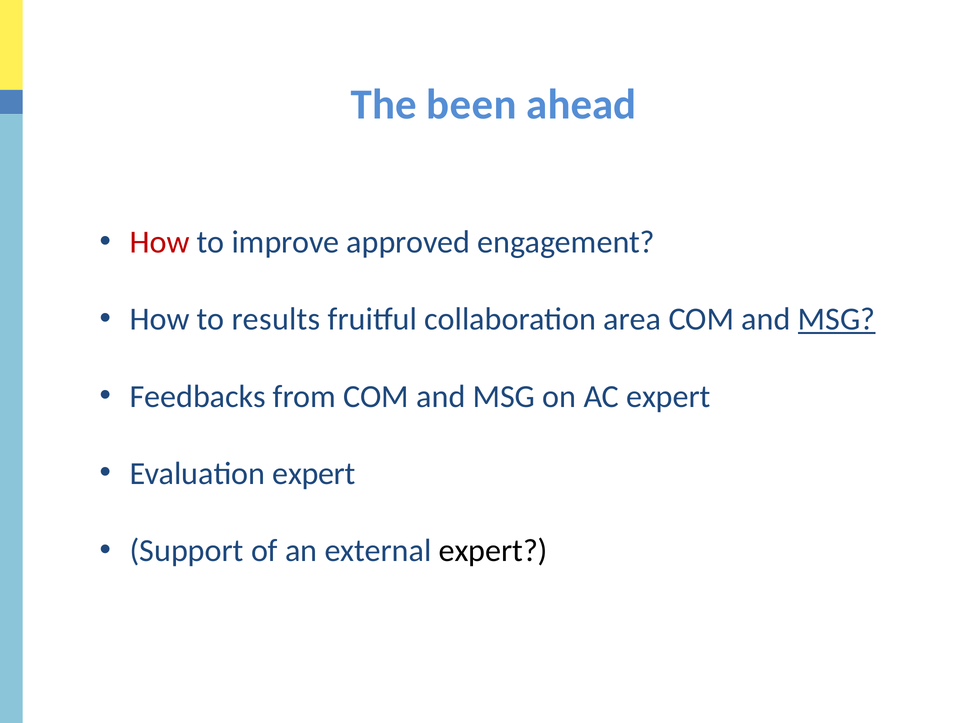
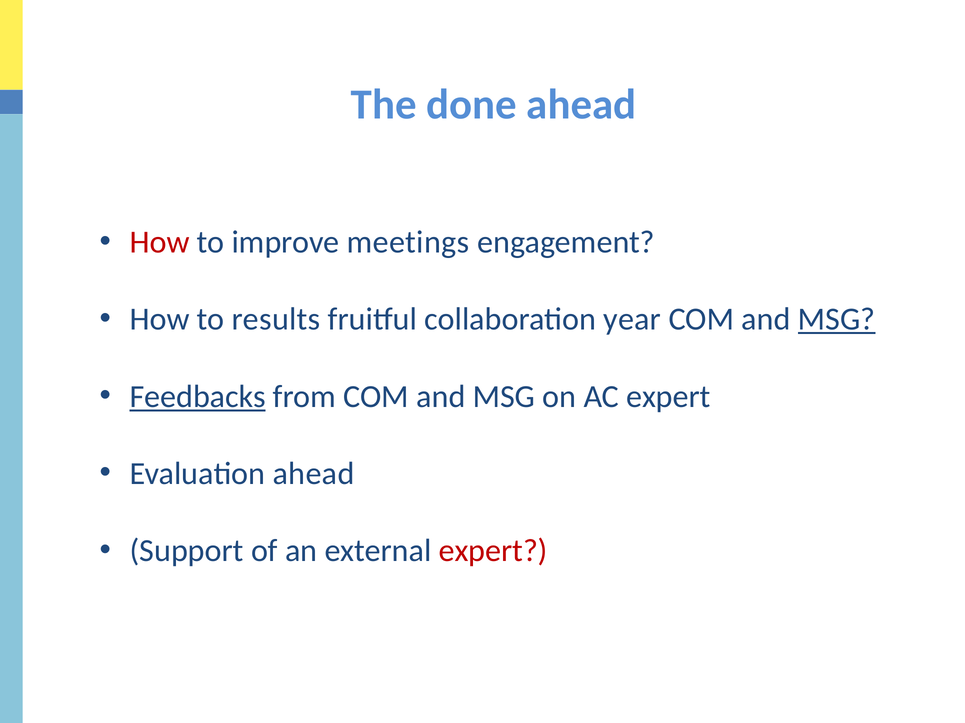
been: been -> done
approved: approved -> meetings
area: area -> year
Feedbacks underline: none -> present
Evaluation expert: expert -> ahead
expert at (493, 551) colour: black -> red
